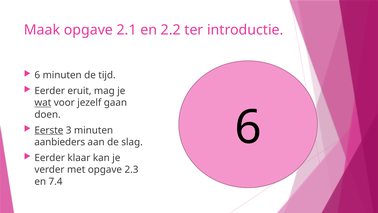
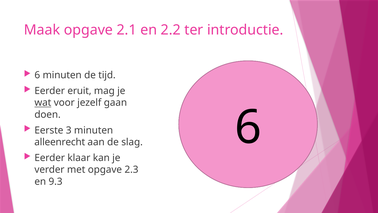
Eerste underline: present -> none
aanbieders: aanbieders -> alleenrecht
7.4: 7.4 -> 9.3
